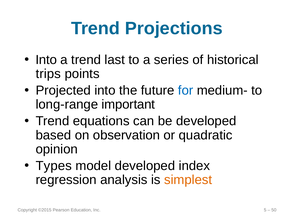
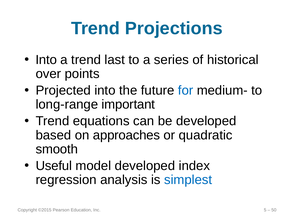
trips: trips -> over
observation: observation -> approaches
opinion: opinion -> smooth
Types: Types -> Useful
simplest colour: orange -> blue
